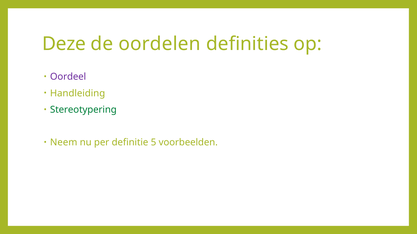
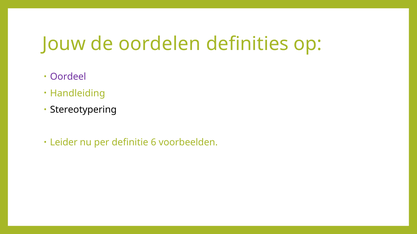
Deze: Deze -> Jouw
Stereotypering colour: green -> black
Neem: Neem -> Leider
5: 5 -> 6
